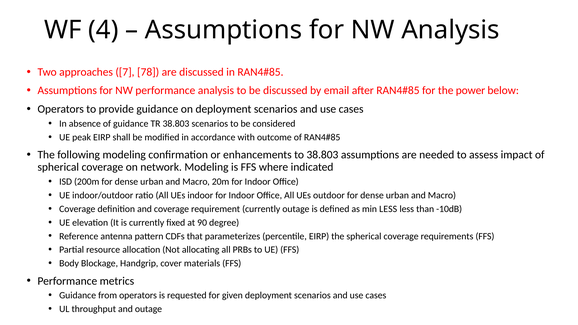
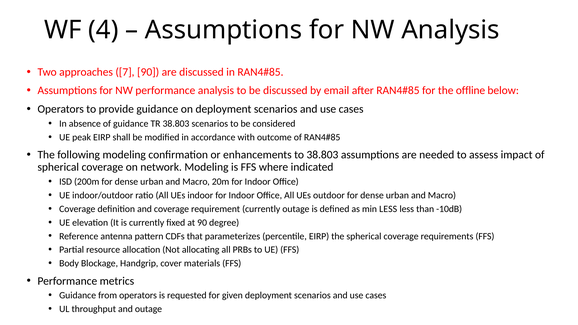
7 78: 78 -> 90
power: power -> offline
